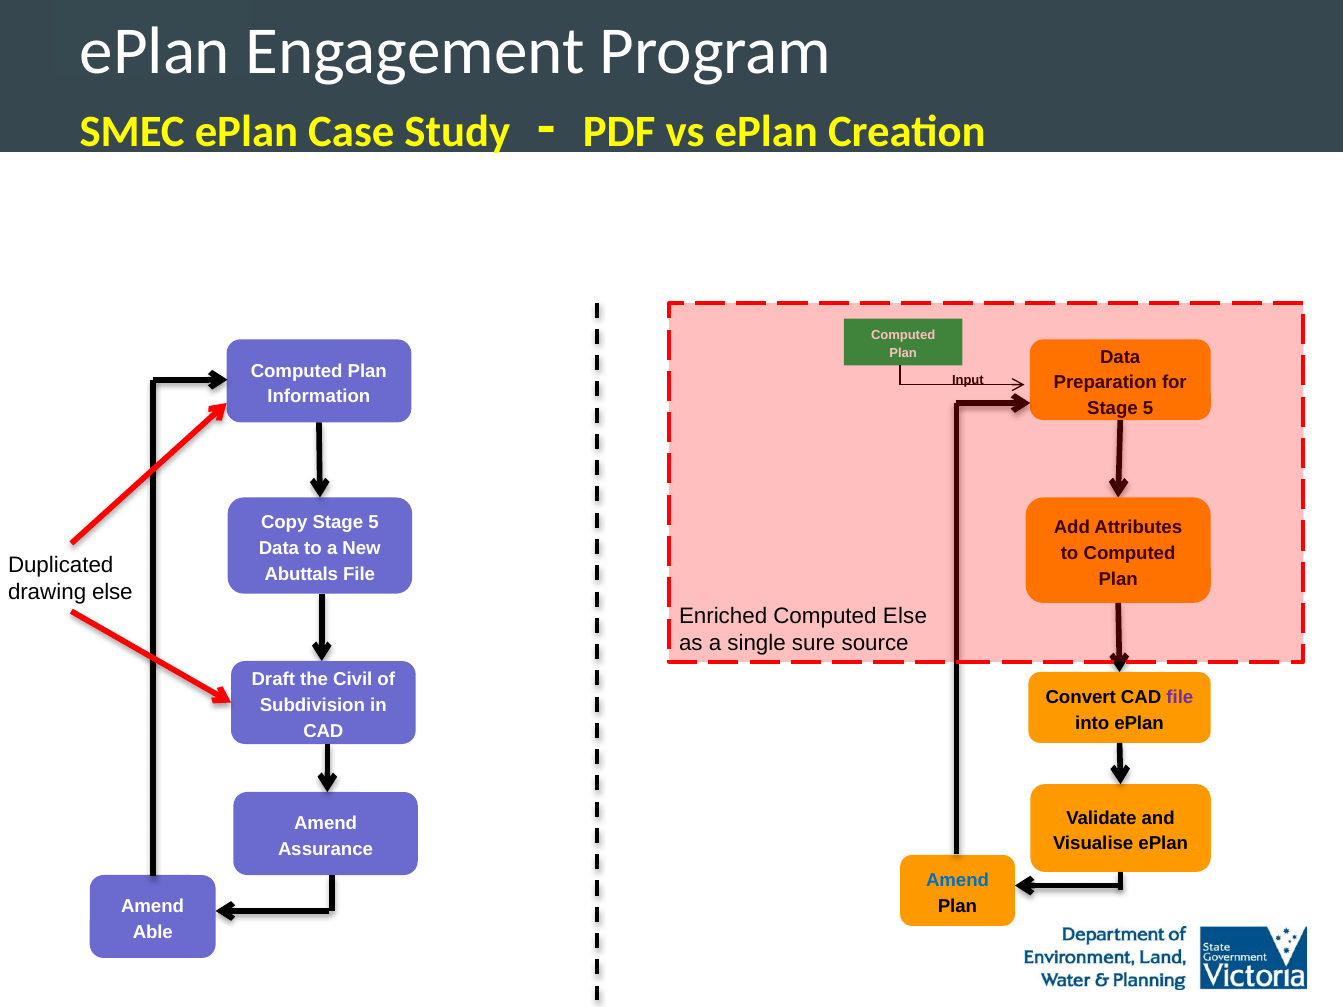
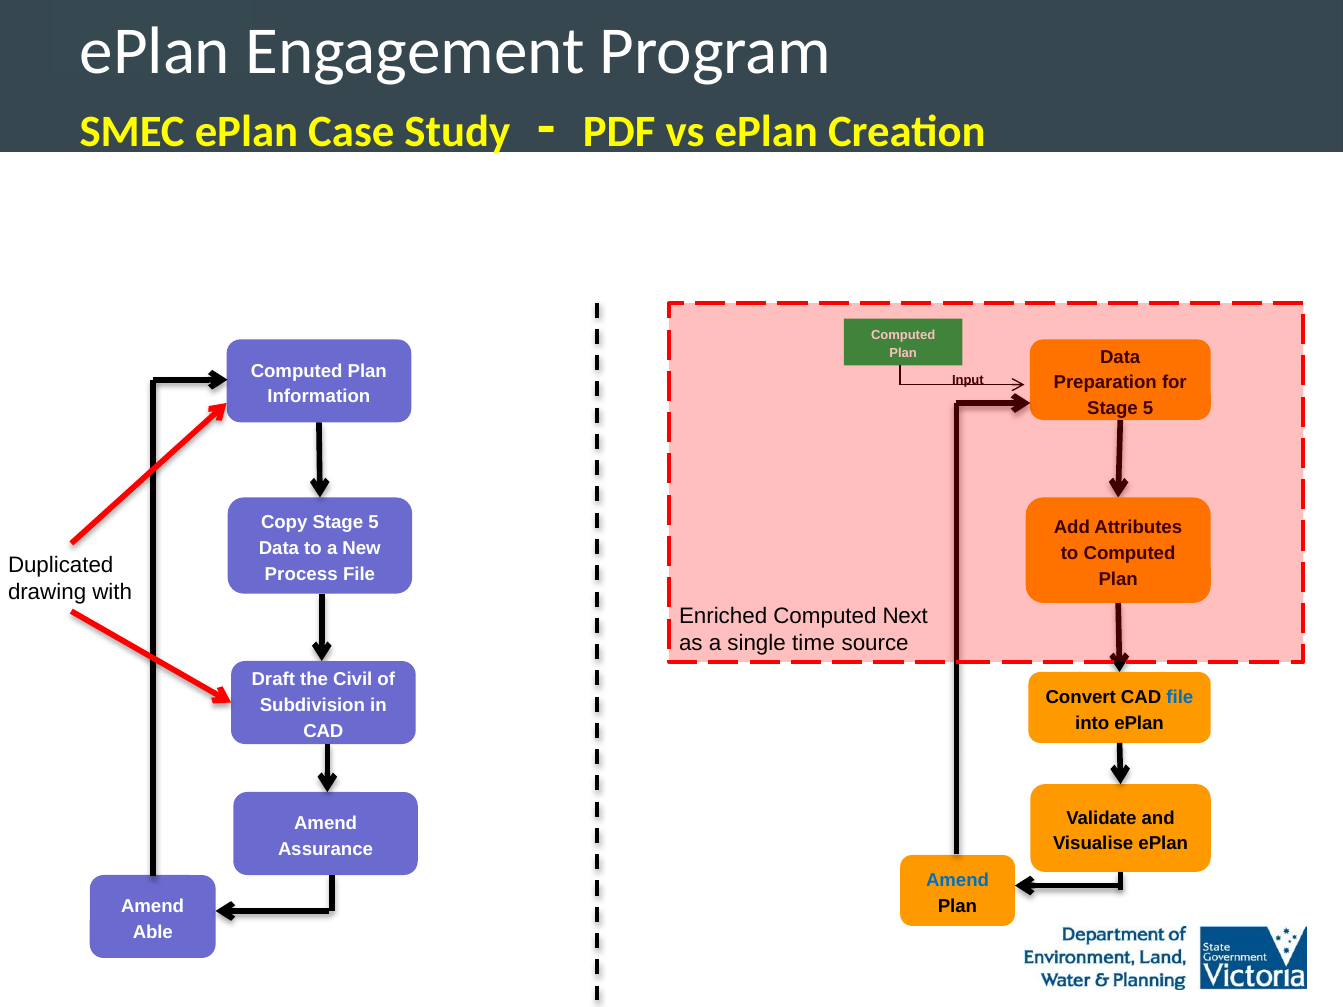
Abuttals: Abuttals -> Process
drawing else: else -> with
Computed Else: Else -> Next
sure: sure -> time
file at (1180, 698) colour: purple -> blue
